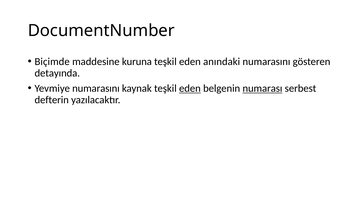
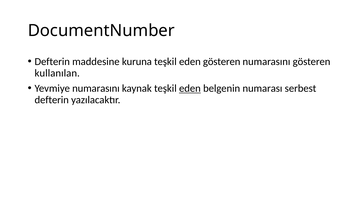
Biçimde at (52, 62): Biçimde -> Defterin
eden anındaki: anındaki -> gösteren
detayında: detayında -> kullanılan
numarası underline: present -> none
